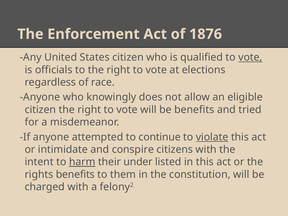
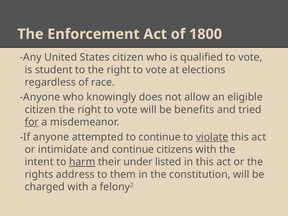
1876: 1876 -> 1800
vote at (250, 57) underline: present -> none
officials: officials -> student
for underline: none -> present
and conspire: conspire -> continue
rights benefits: benefits -> address
